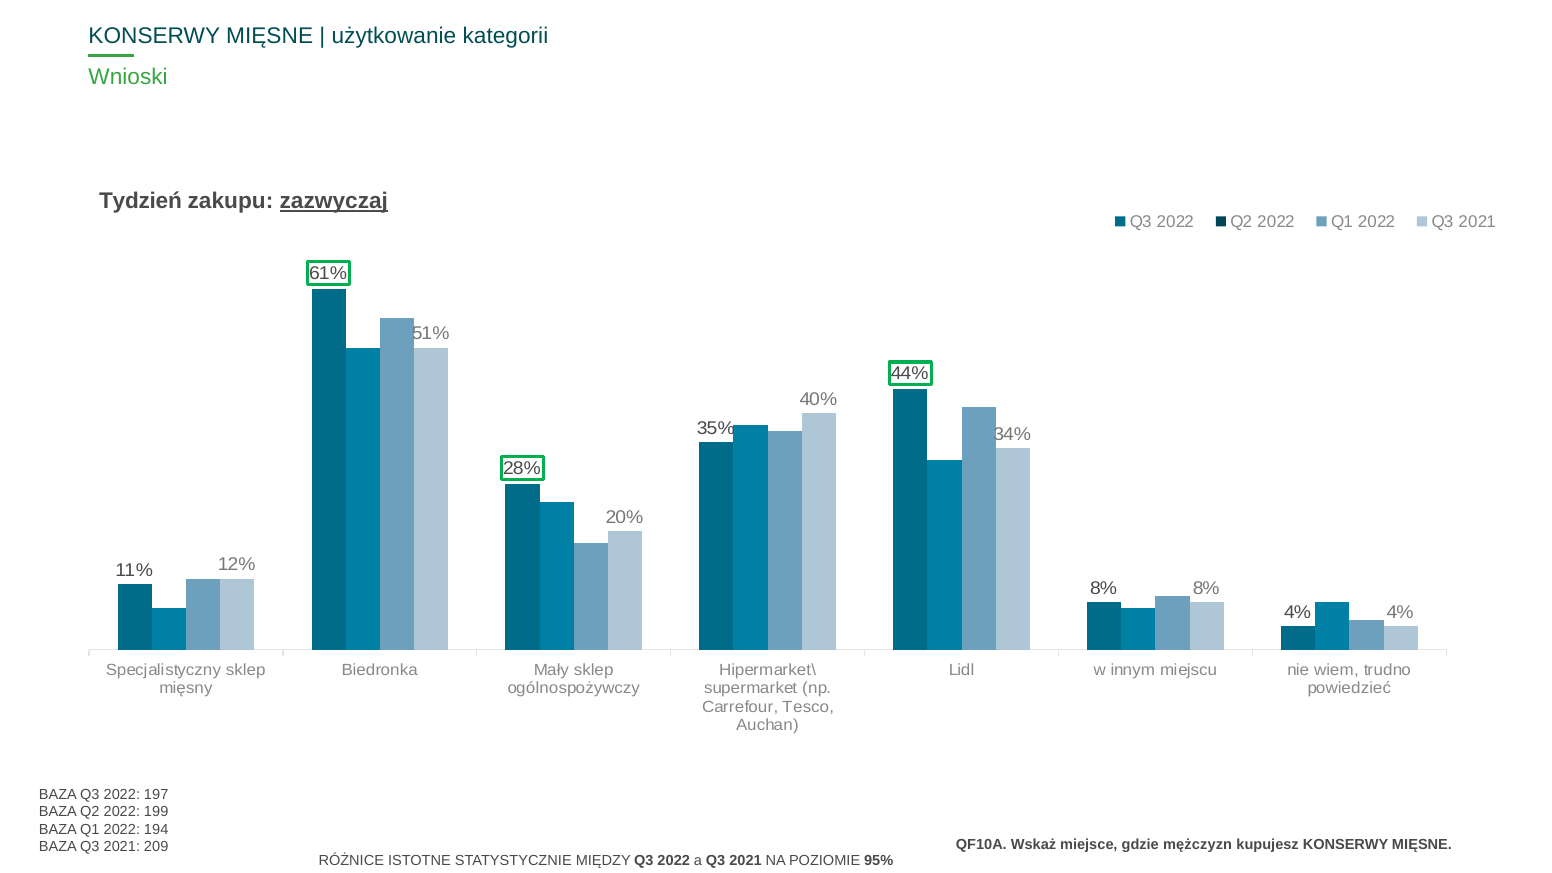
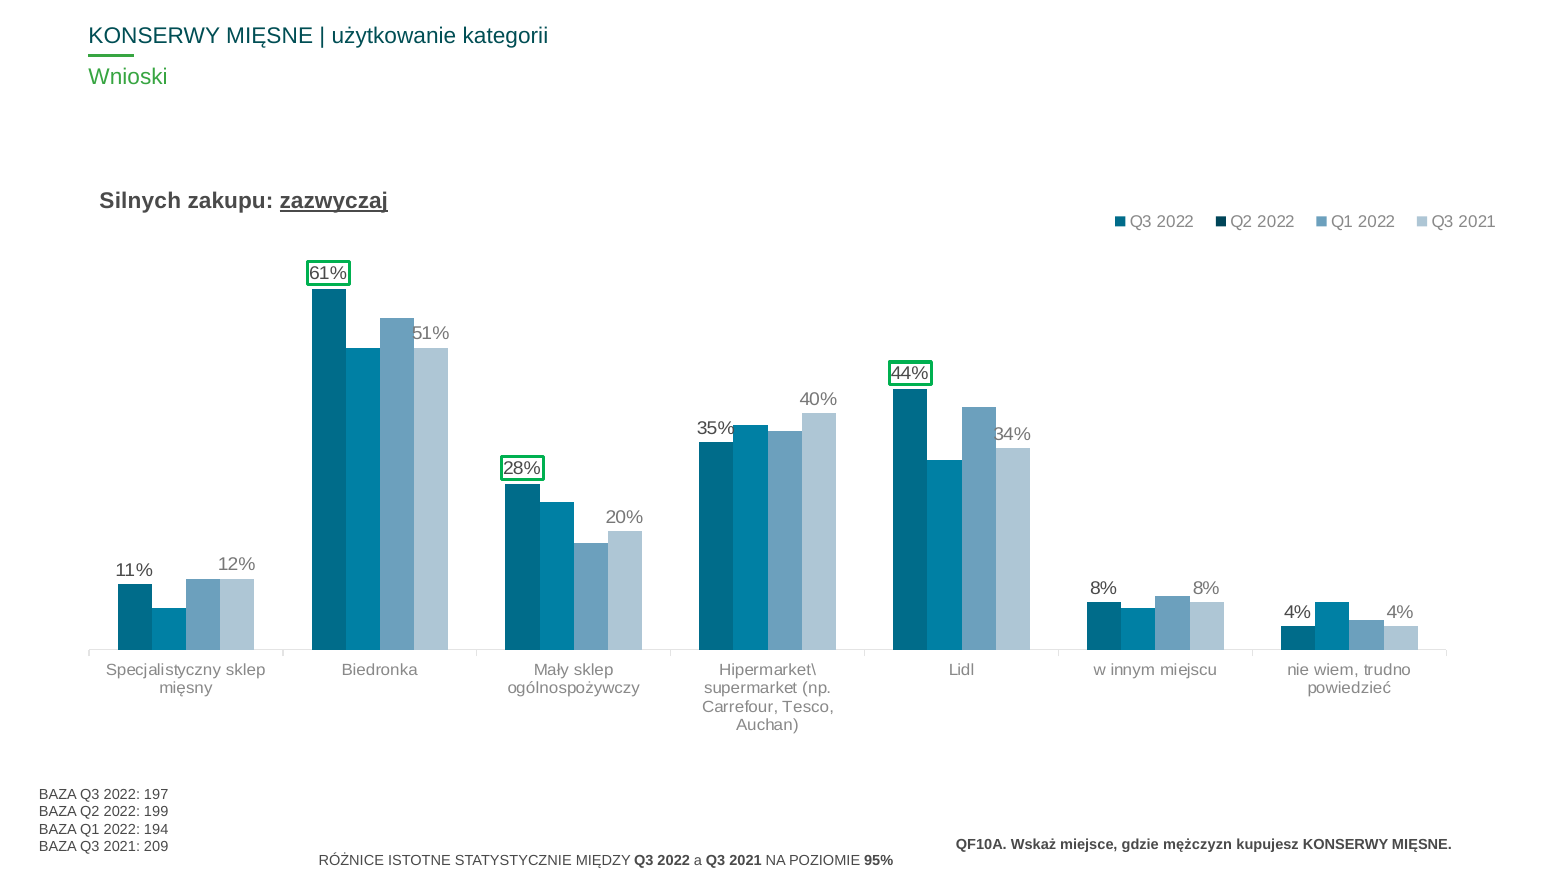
Tydzień: Tydzień -> Silnych
